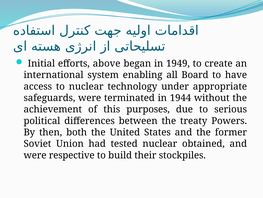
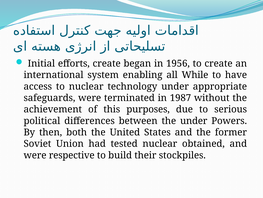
efforts above: above -> create
1949: 1949 -> 1956
Board: Board -> While
1944: 1944 -> 1987
the treaty: treaty -> under
